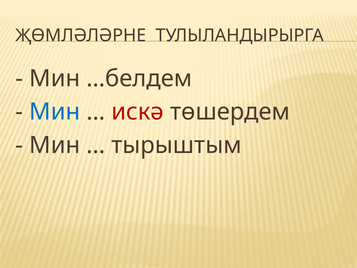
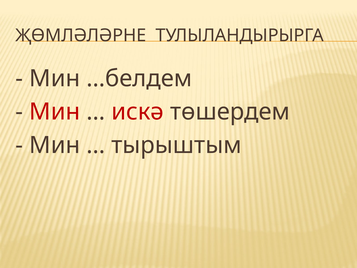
Мин at (55, 112) colour: blue -> red
